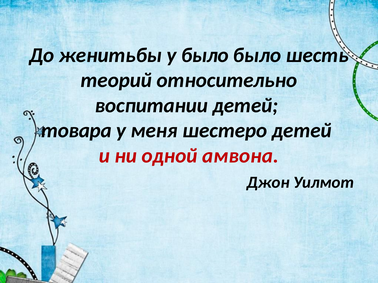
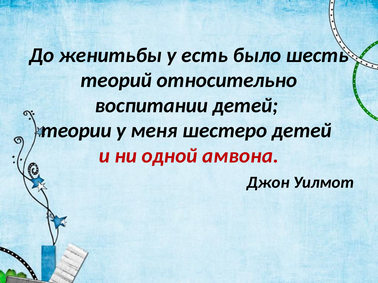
у было: было -> есть
товара: товара -> теории
